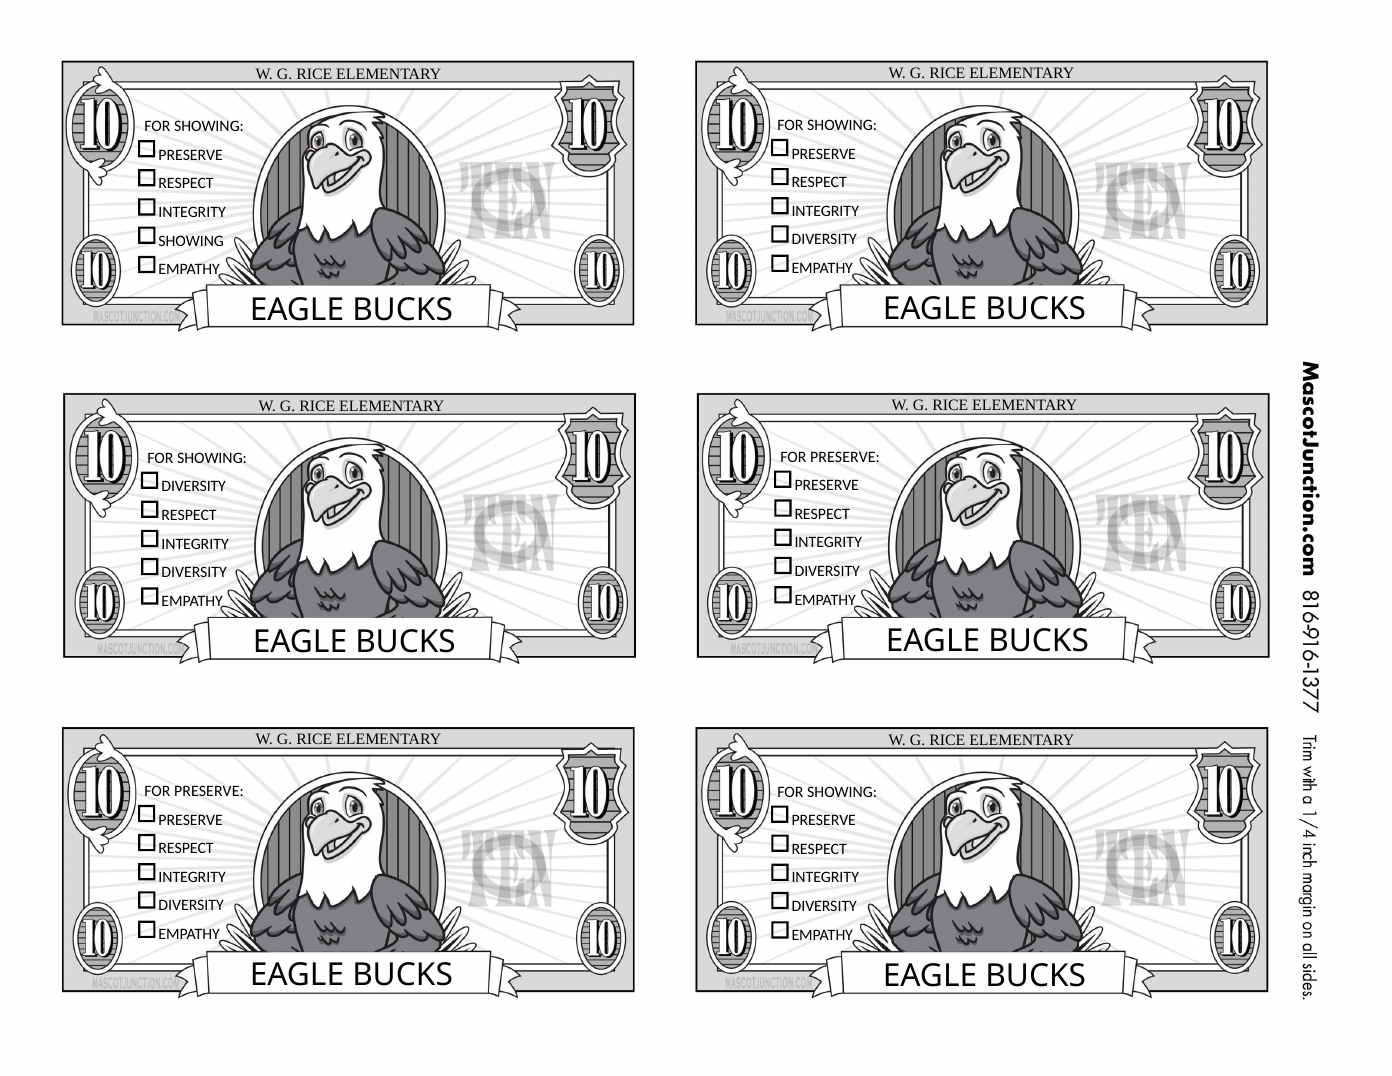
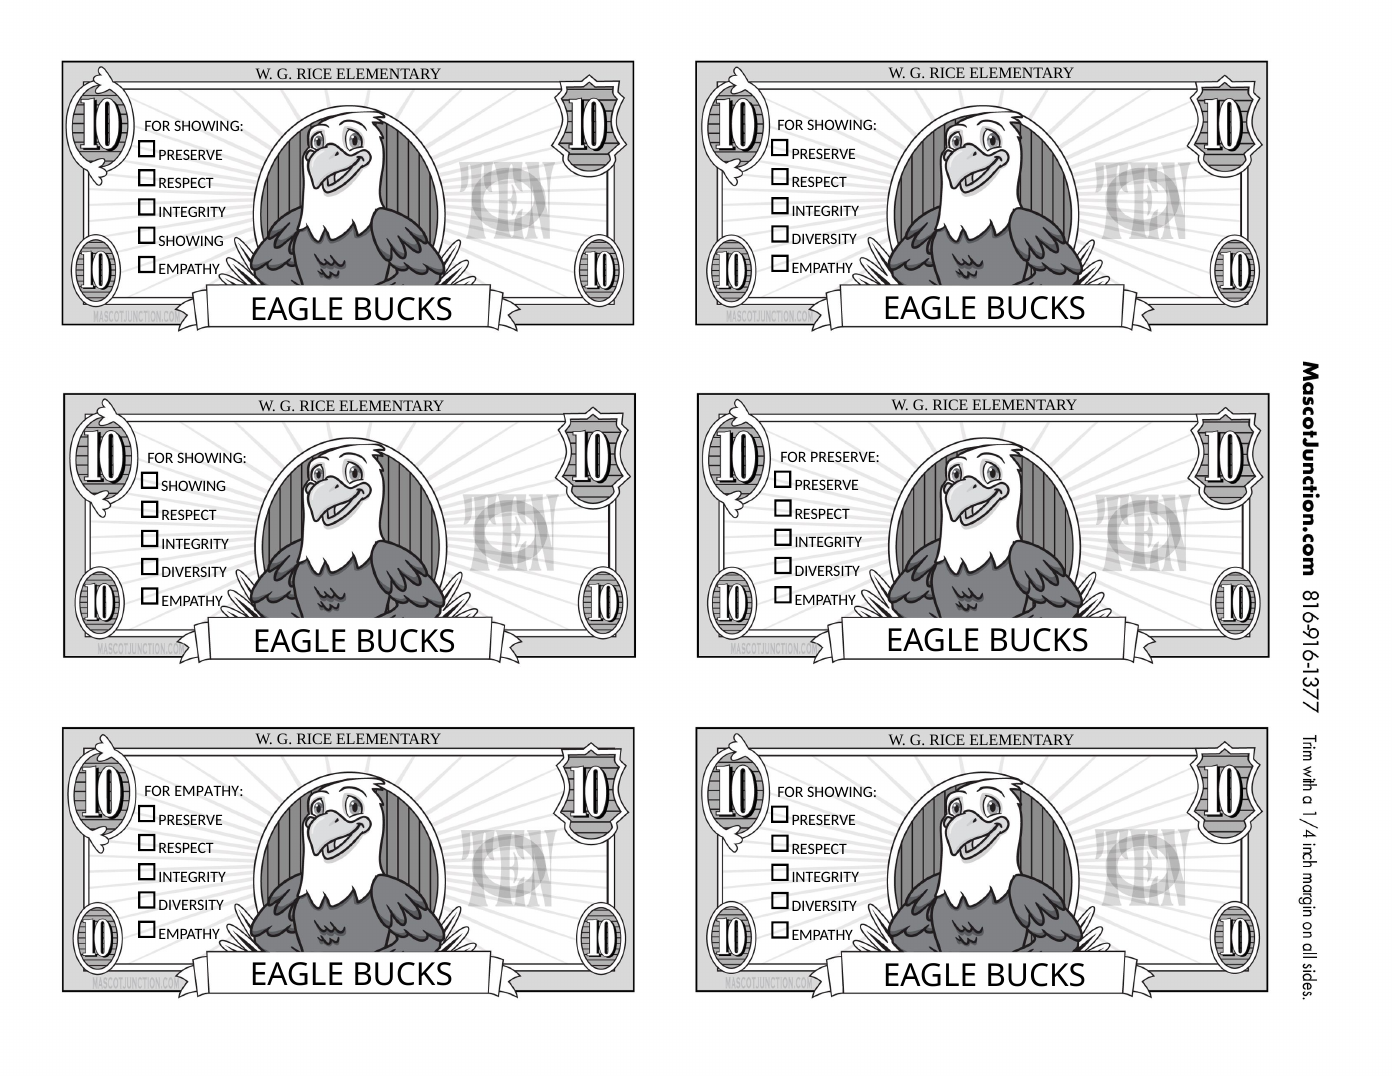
DIVERSITY at (194, 487): DIVERSITY -> SHOWING
PRESERVE at (209, 791): PRESERVE -> EMPATHY
